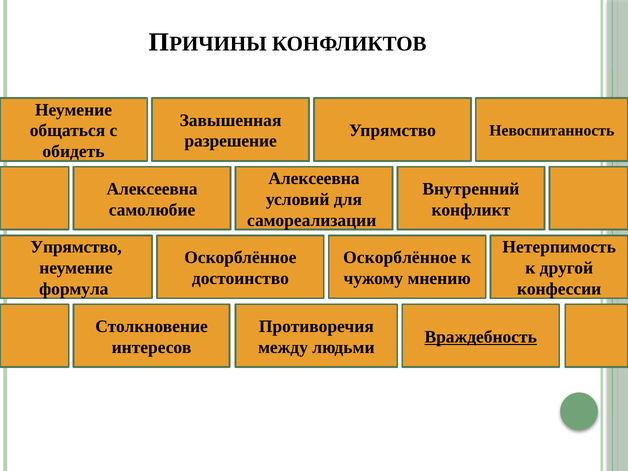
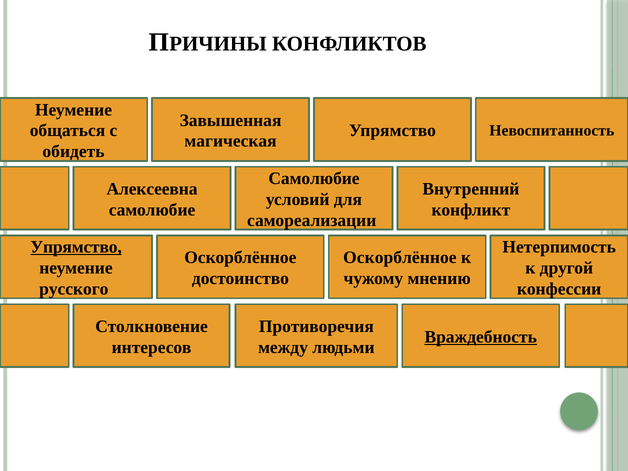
разрешение: разрешение -> магическая
Алексеевна at (314, 178): Алексеевна -> Самолюбие
Упрямство at (76, 247) underline: none -> present
формула: формула -> русского
